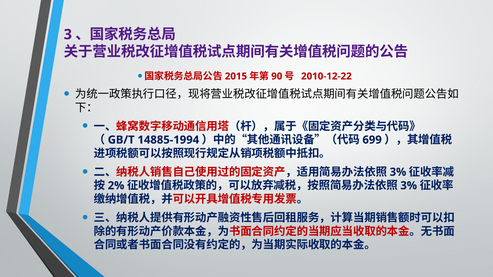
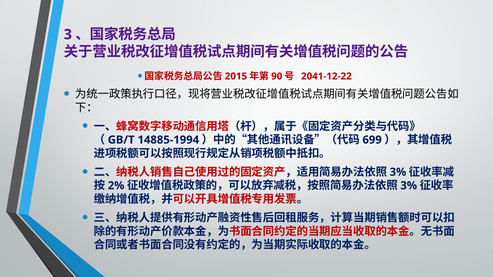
2010-12-22: 2010-12-22 -> 2041-12-22
